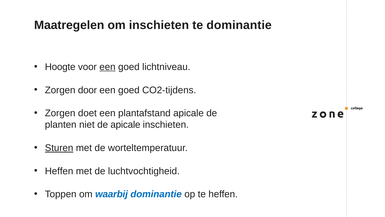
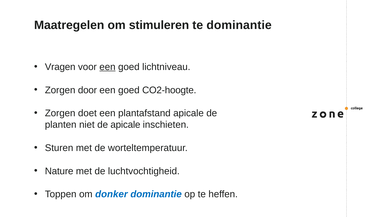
om inschieten: inschieten -> stimuleren
Hoogte: Hoogte -> Vragen
CO2-tijdens: CO2-tijdens -> CO2-hoogte
Sturen underline: present -> none
Heffen at (59, 171): Heffen -> Nature
waarbij: waarbij -> donker
